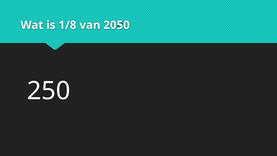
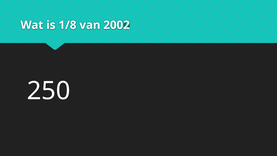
2050: 2050 -> 2002
